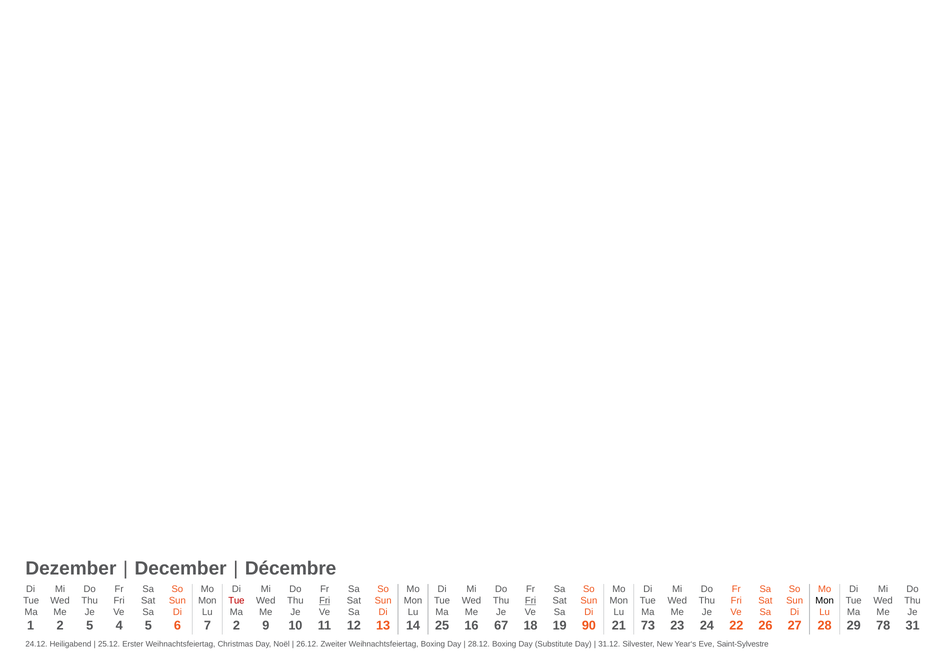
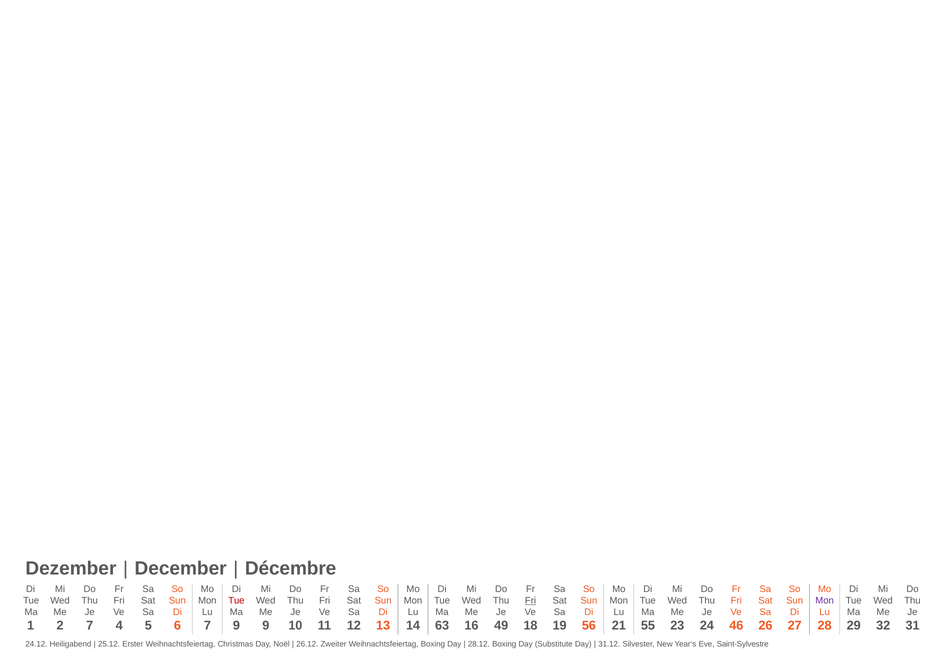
Fri at (325, 601) underline: present -> none
Mon at (825, 601) colour: black -> purple
2 5: 5 -> 7
7 2: 2 -> 9
25: 25 -> 63
67: 67 -> 49
90: 90 -> 56
73: 73 -> 55
22: 22 -> 46
78: 78 -> 32
